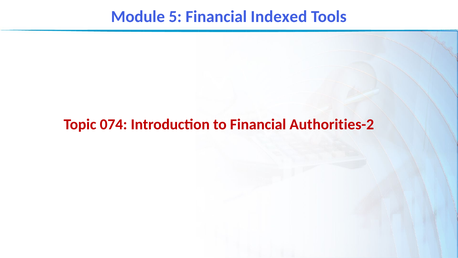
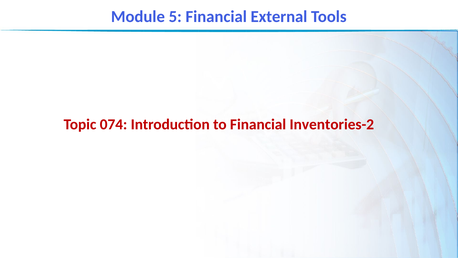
Indexed: Indexed -> External
Authorities-2: Authorities-2 -> Inventories-2
